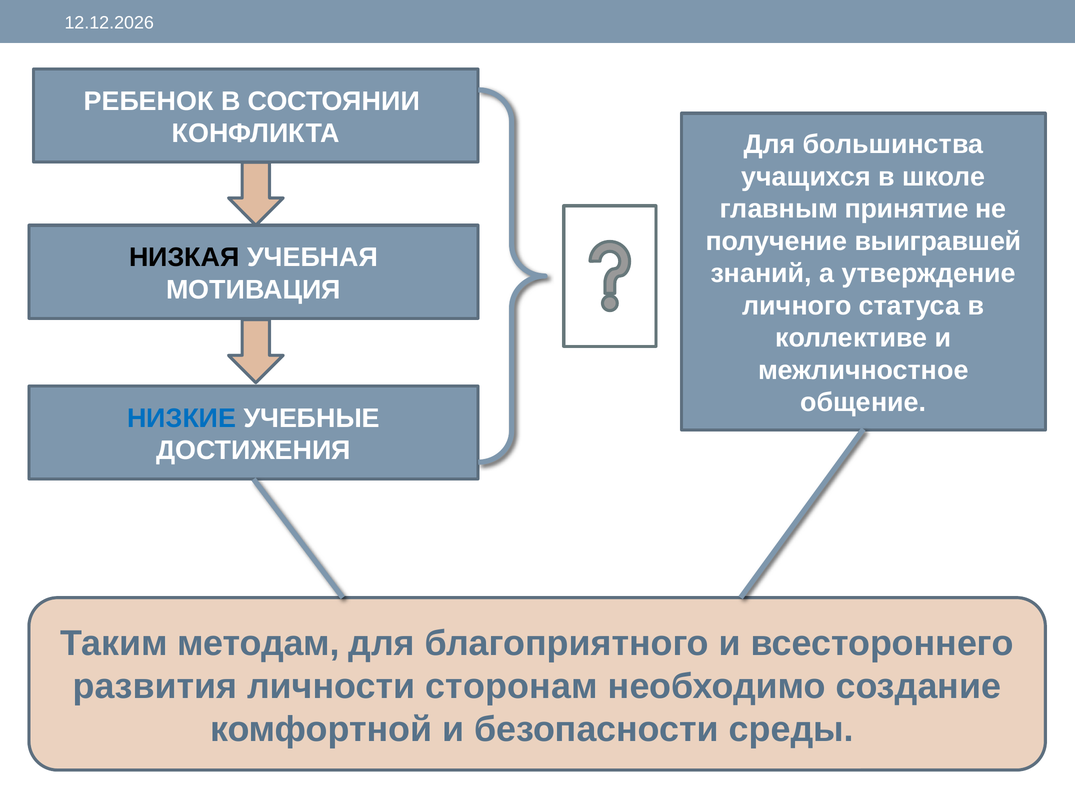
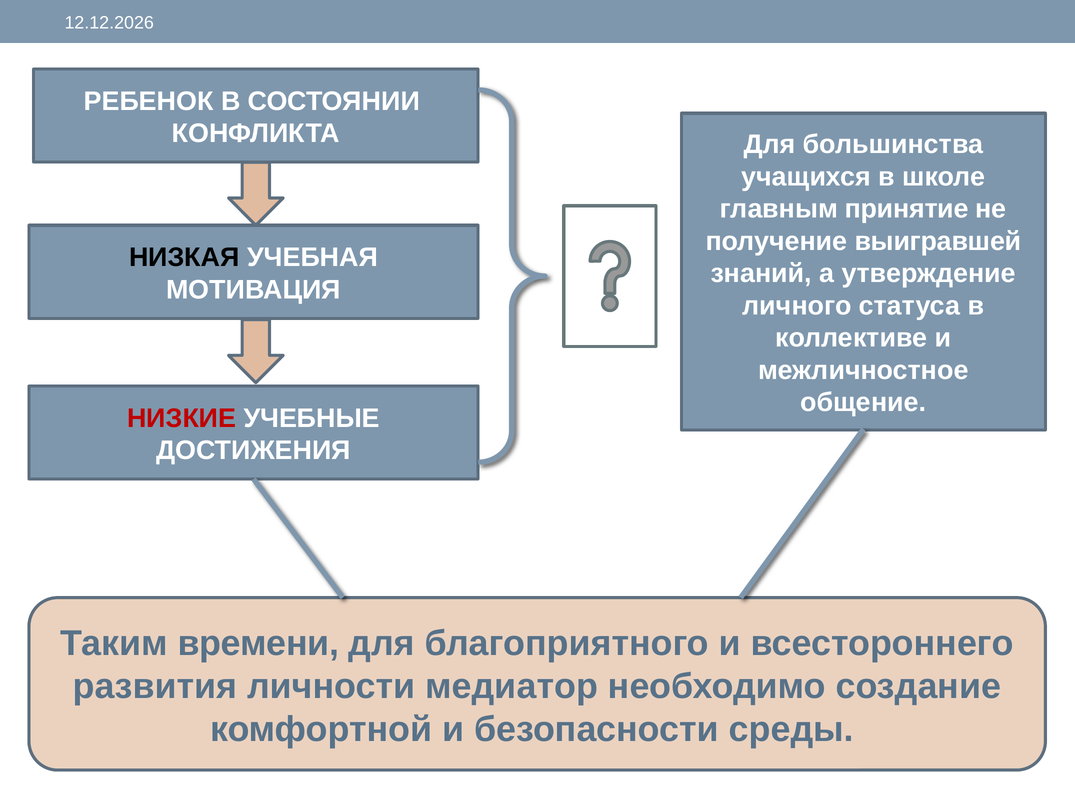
НИЗКИЕ colour: blue -> red
методам: методам -> времени
сторонам: сторонам -> медиатор
